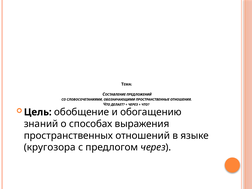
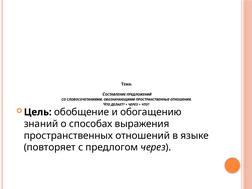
кругозора: кругозора -> повторяет
